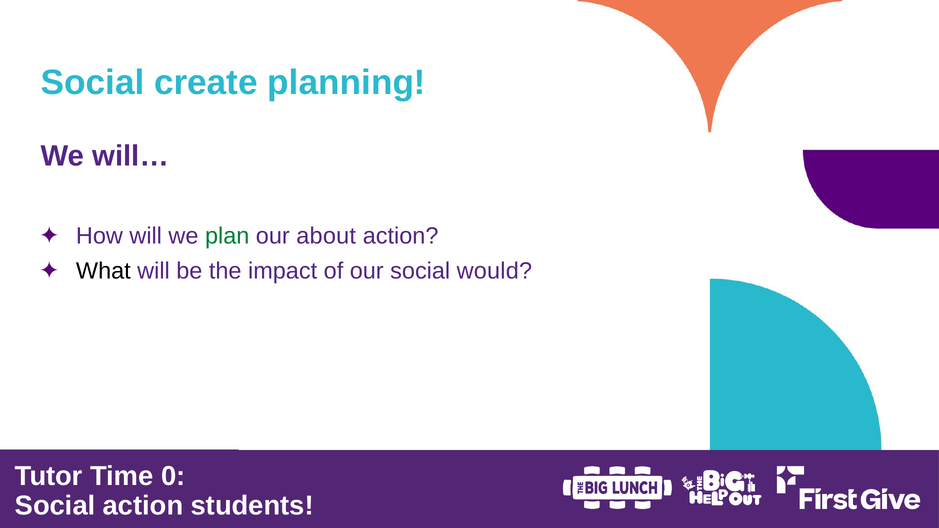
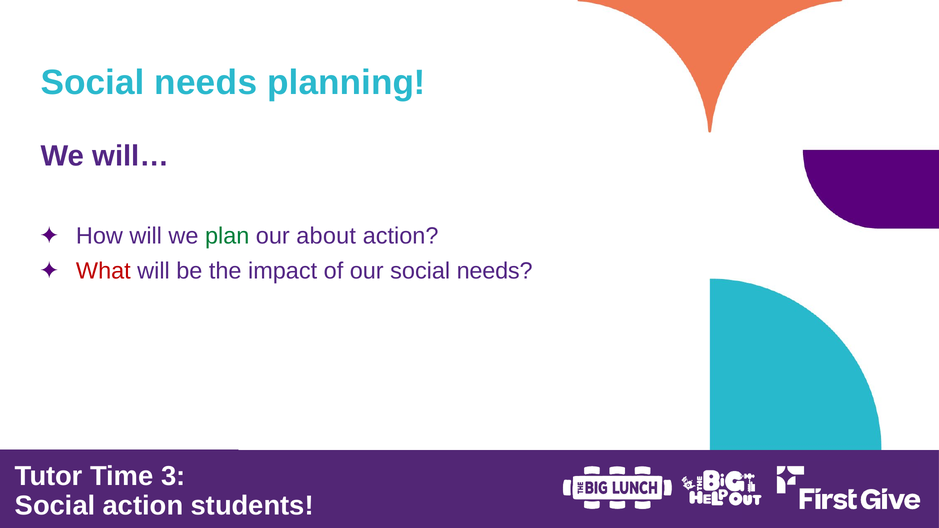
create at (206, 83): create -> needs
What colour: black -> red
our social would: would -> needs
0: 0 -> 3
